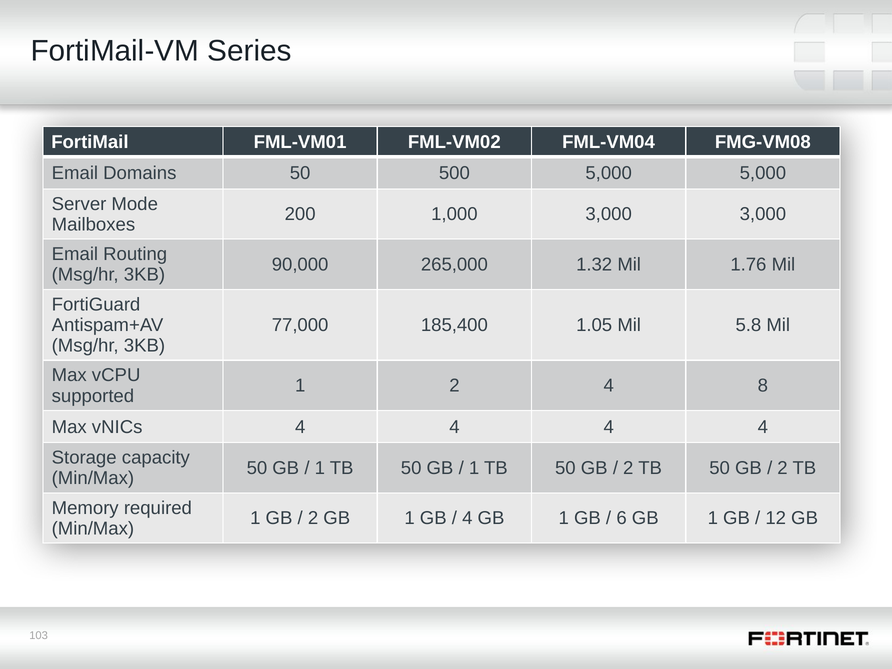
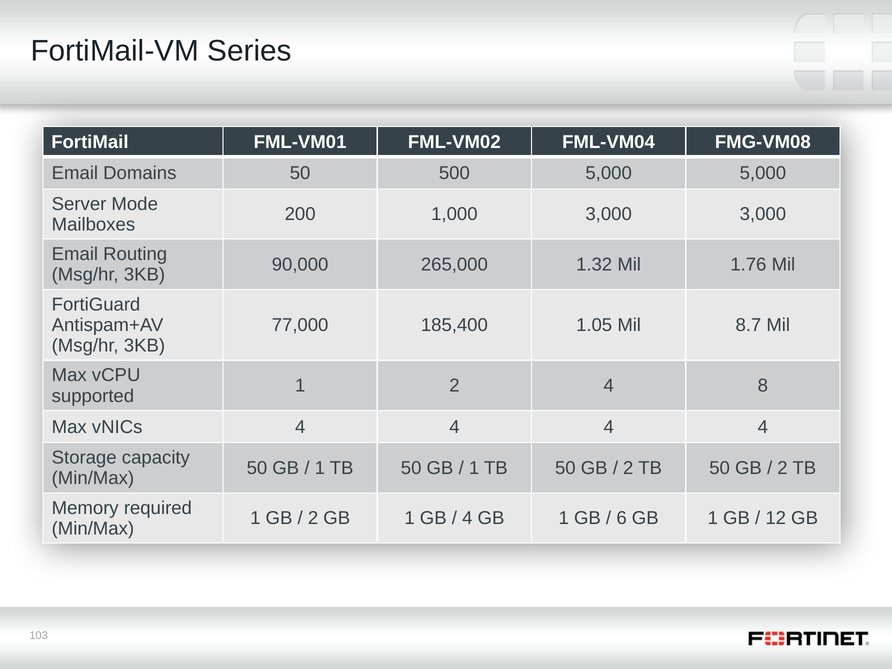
5.8: 5.8 -> 8.7
